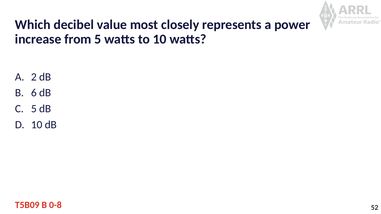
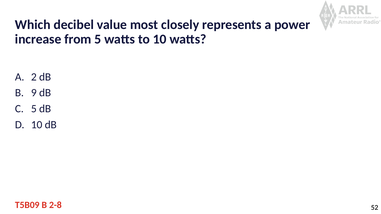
6: 6 -> 9
0-8: 0-8 -> 2-8
